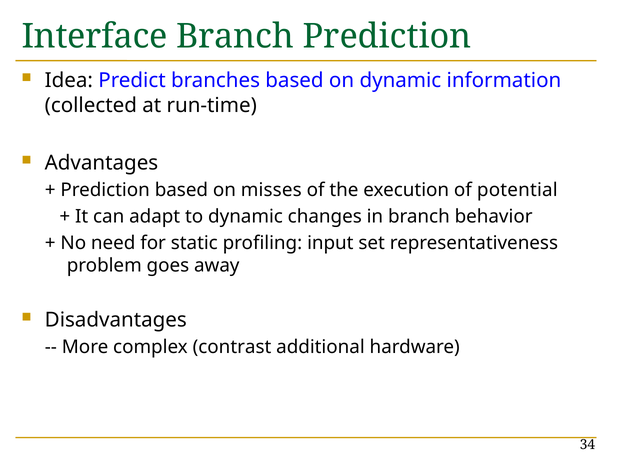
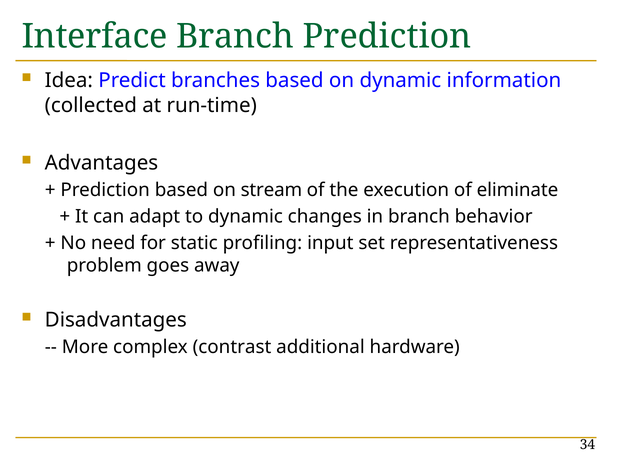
misses: misses -> stream
potential: potential -> eliminate
